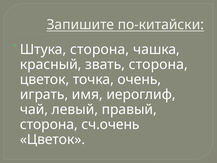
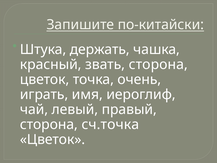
Штука сторона: сторона -> держать
сч.очень: сч.очень -> сч.точка
